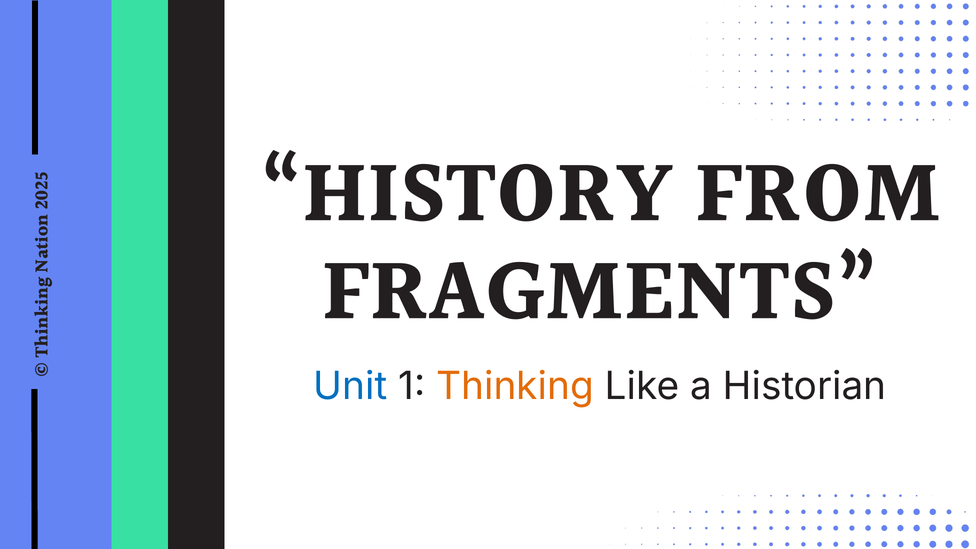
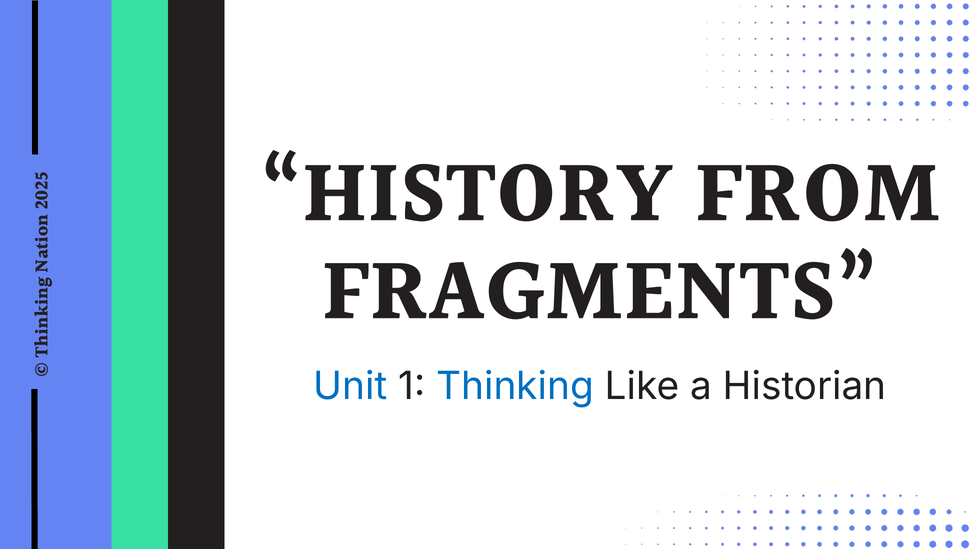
Thinking colour: orange -> blue
